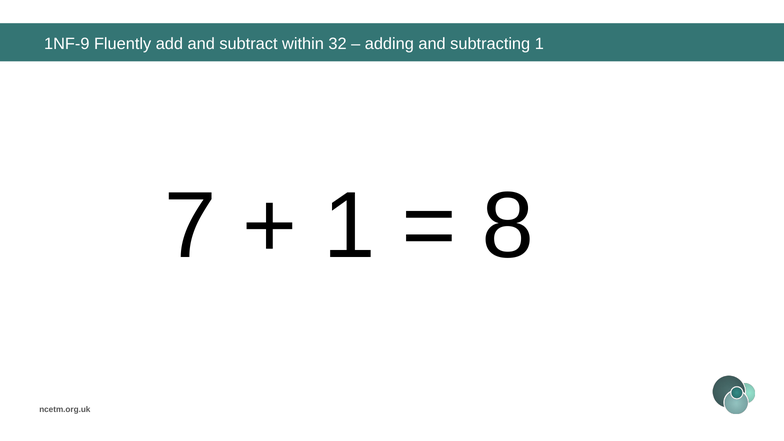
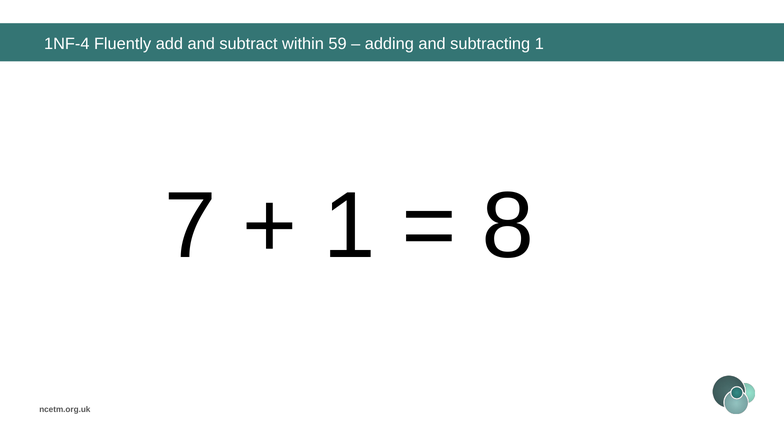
1NF-9: 1NF-9 -> 1NF-4
32: 32 -> 59
